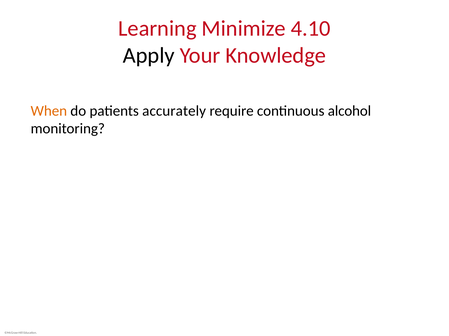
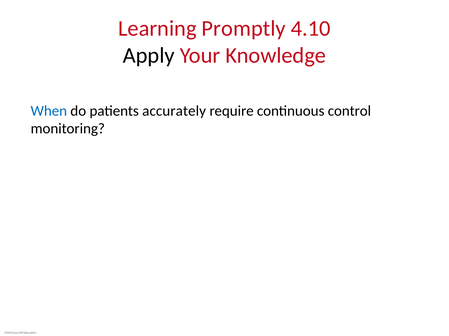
Minimize: Minimize -> Promptly
When colour: orange -> blue
alcohol: alcohol -> control
